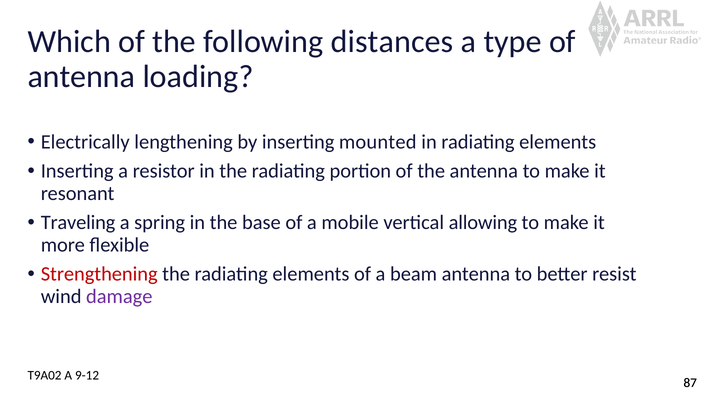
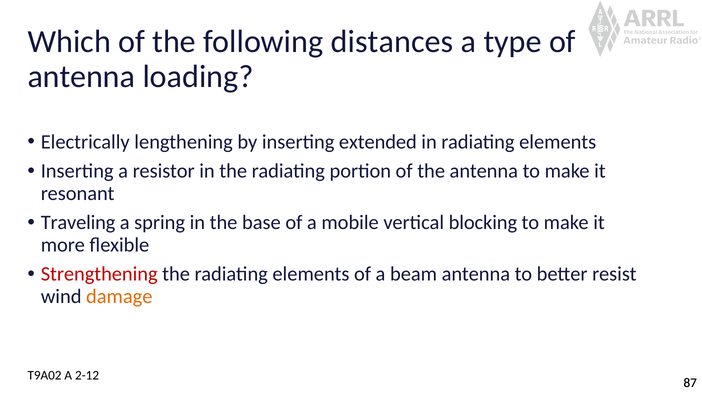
mounted: mounted -> extended
allowing: allowing -> blocking
damage colour: purple -> orange
9-12: 9-12 -> 2-12
